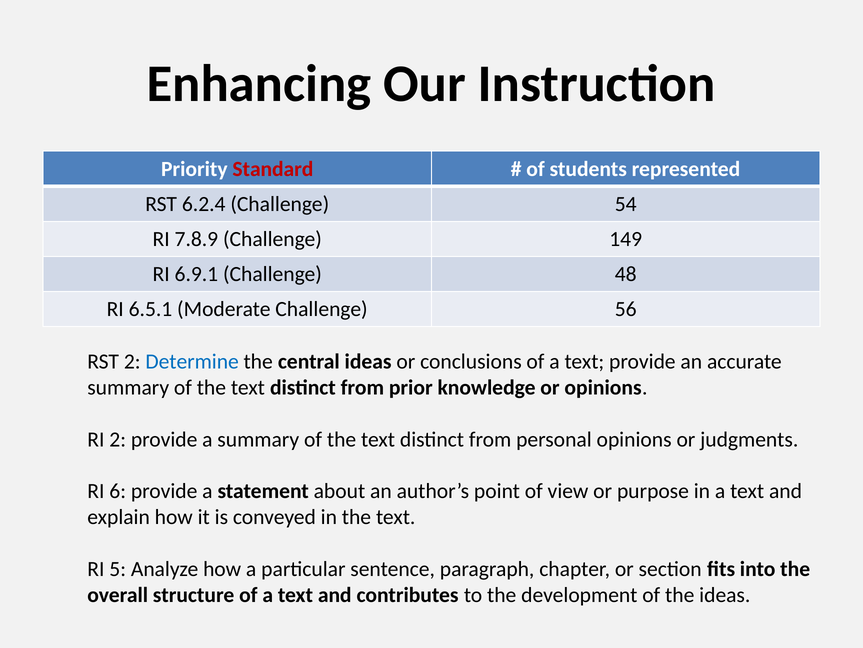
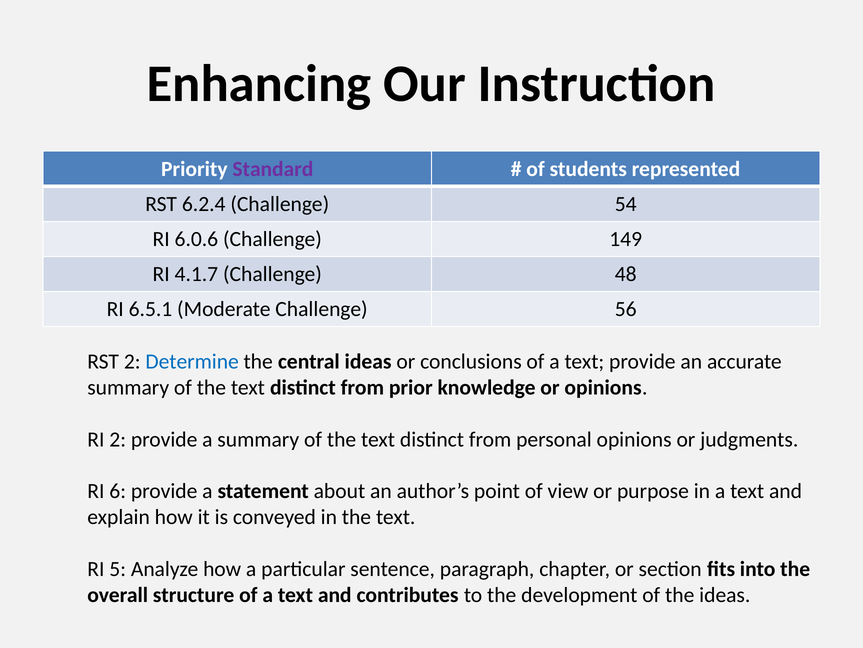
Standard colour: red -> purple
7.8.9: 7.8.9 -> 6.0.6
6.9.1: 6.9.1 -> 4.1.7
